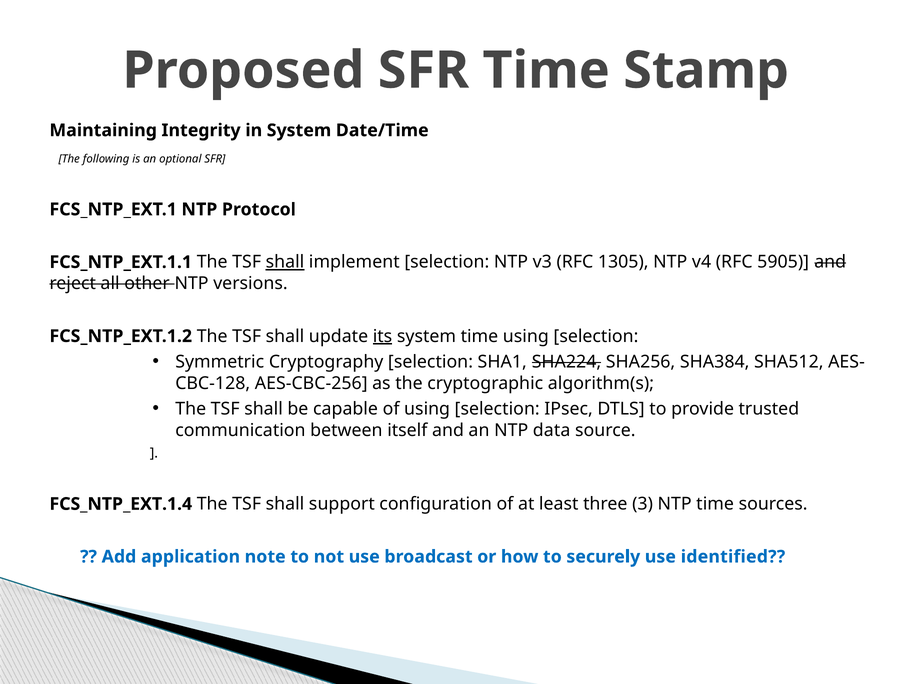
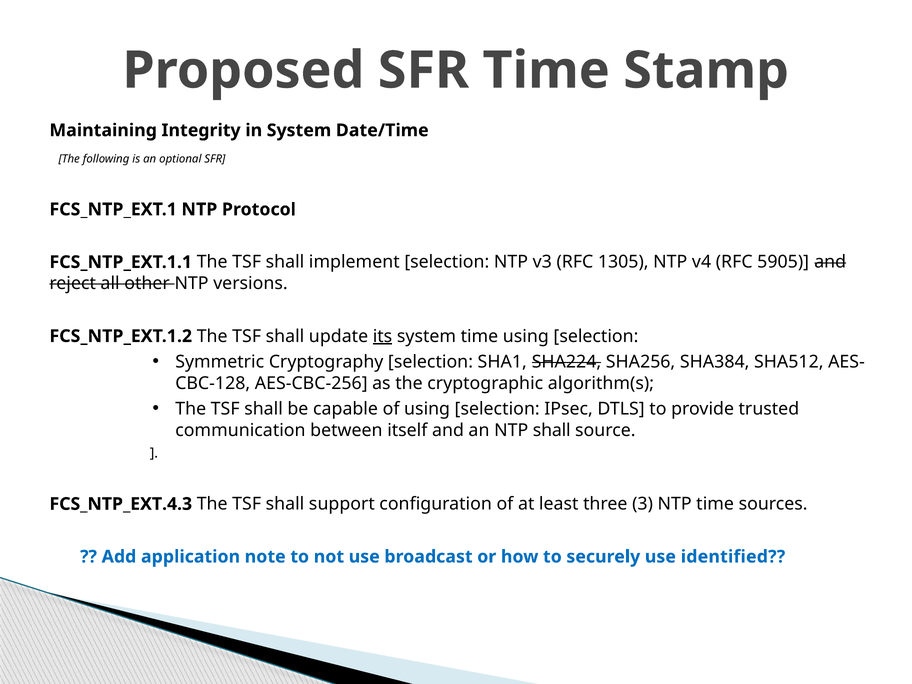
shall at (285, 262) underline: present -> none
NTP data: data -> shall
FCS_NTP_EXT.1.4: FCS_NTP_EXT.1.4 -> FCS_NTP_EXT.4.3
